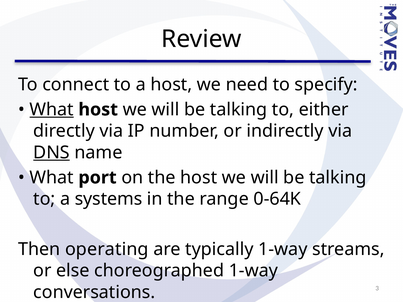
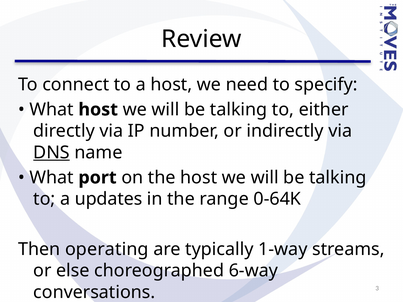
What at (52, 110) underline: present -> none
systems: systems -> updates
choreographed 1-way: 1-way -> 6-way
